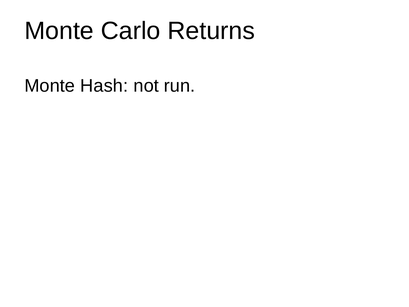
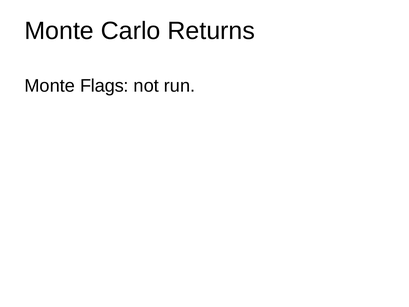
Hash: Hash -> Flags
